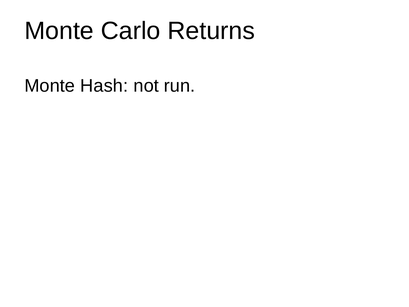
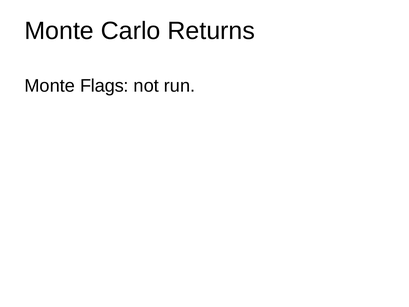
Hash: Hash -> Flags
